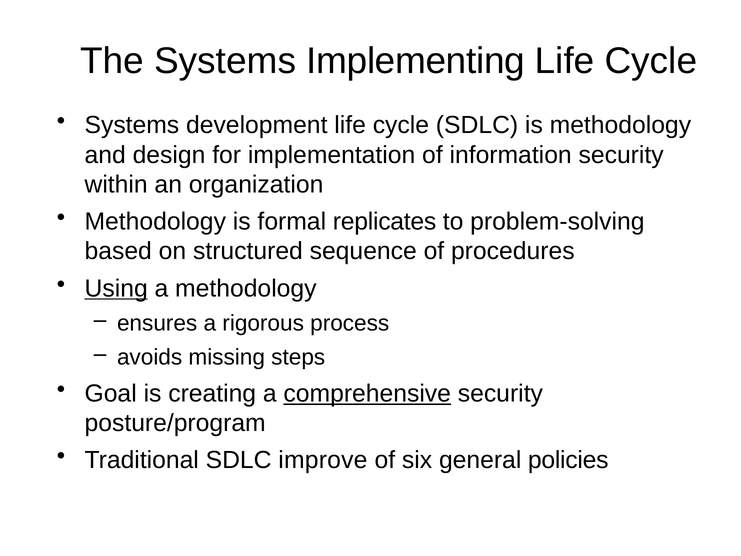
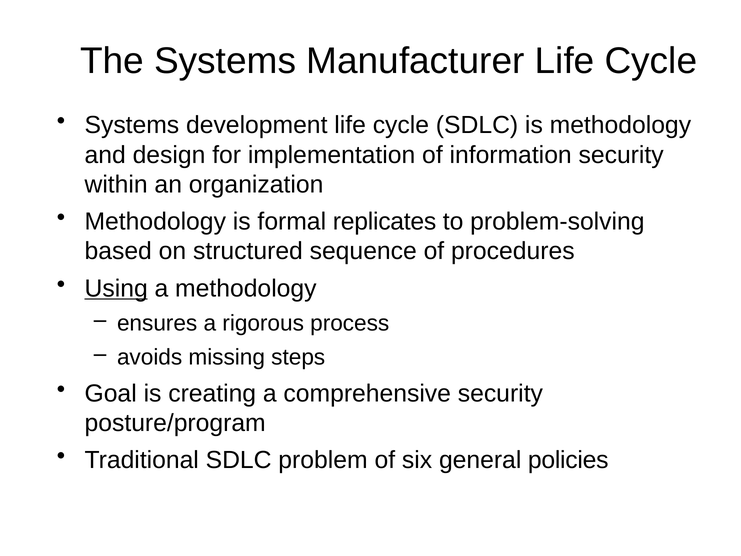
Implementing: Implementing -> Manufacturer
comprehensive underline: present -> none
improve: improve -> problem
